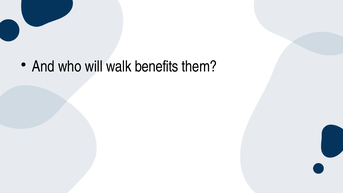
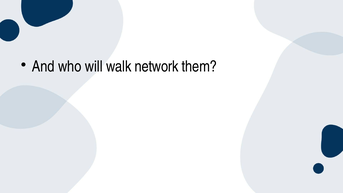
benefits: benefits -> network
